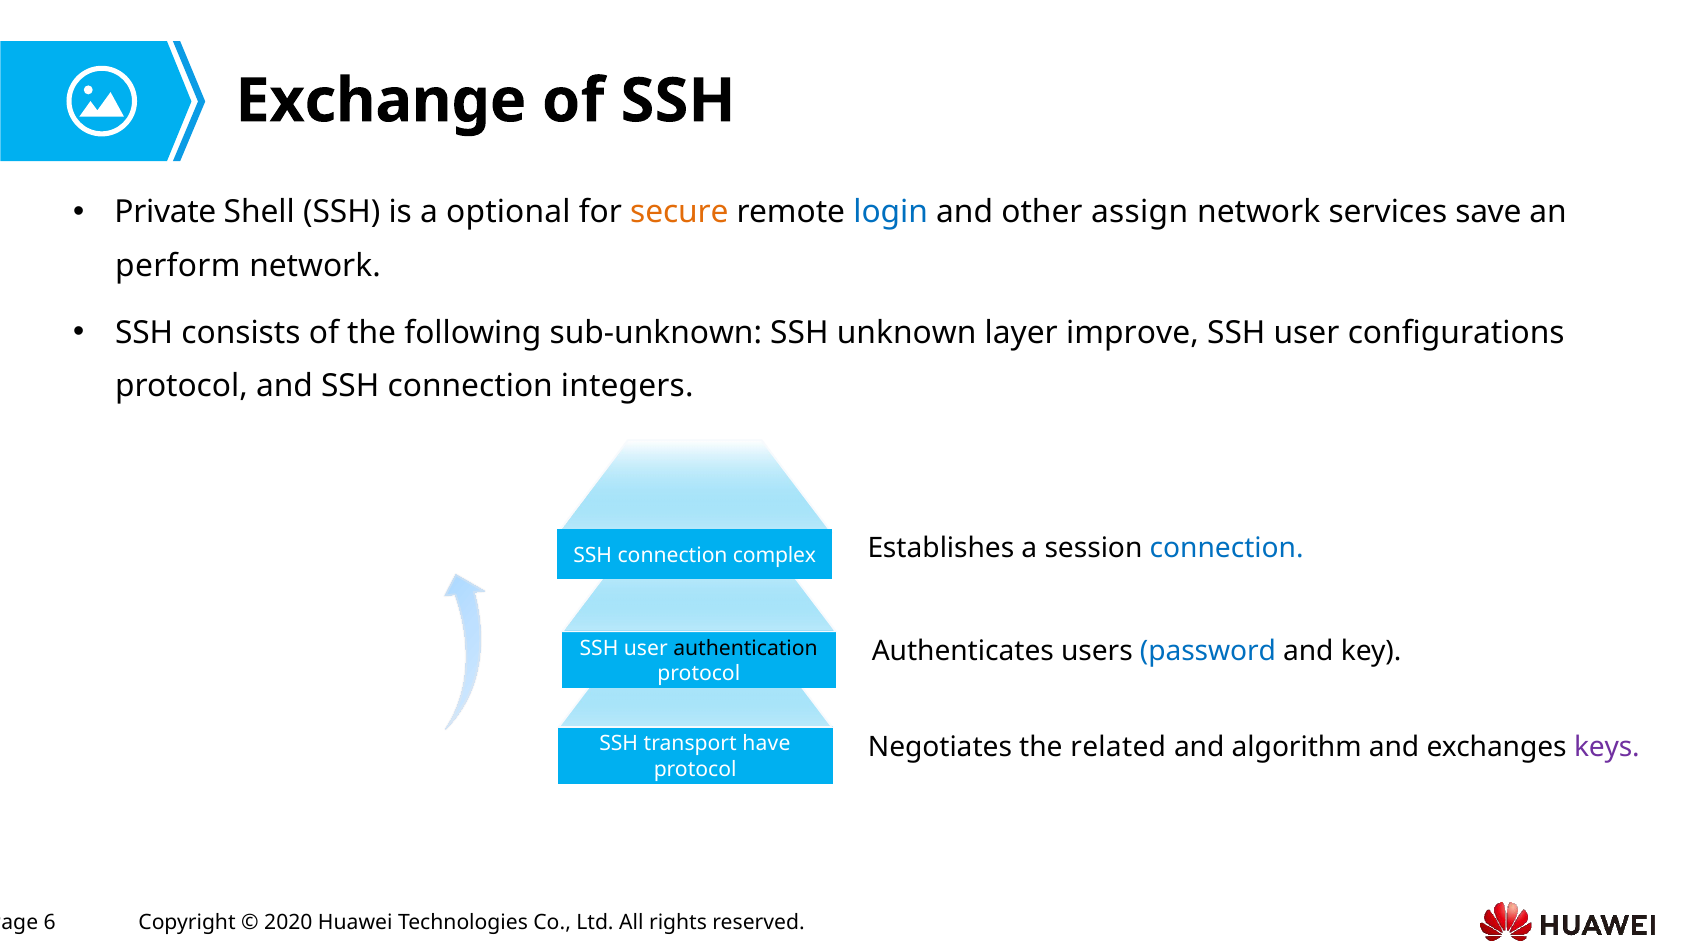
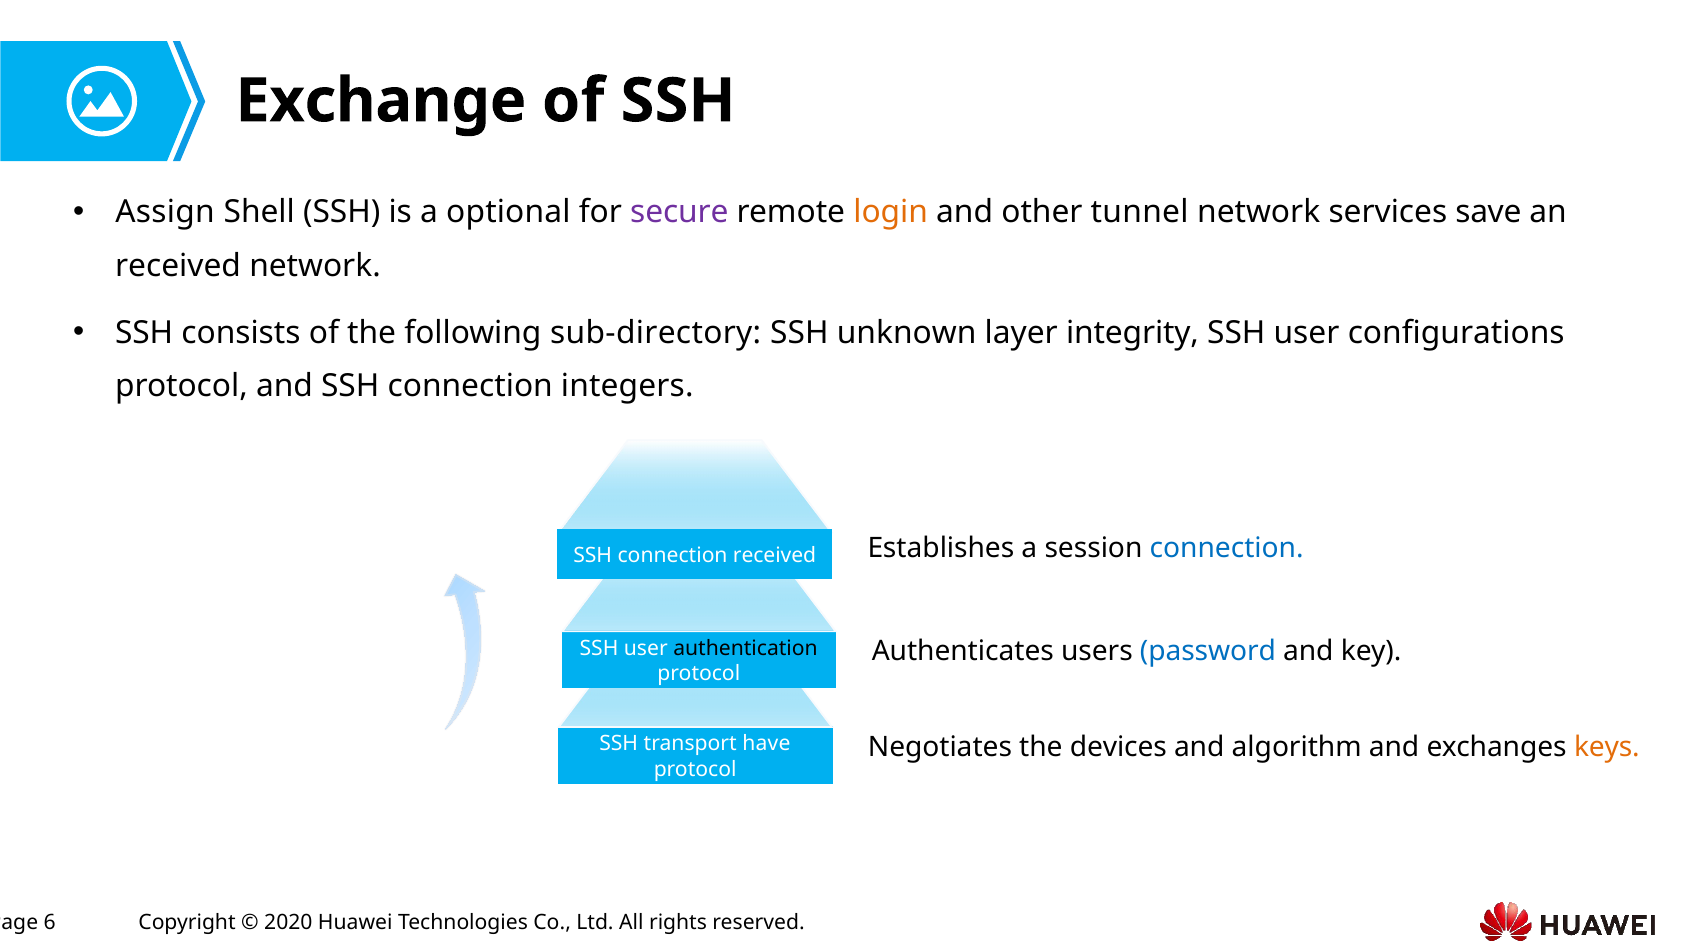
Private: Private -> Assign
secure colour: orange -> purple
login colour: blue -> orange
assign: assign -> tunnel
perform at (178, 266): perform -> received
sub-unknown: sub-unknown -> sub-directory
improve: improve -> integrity
connection complex: complex -> received
related: related -> devices
keys colour: purple -> orange
